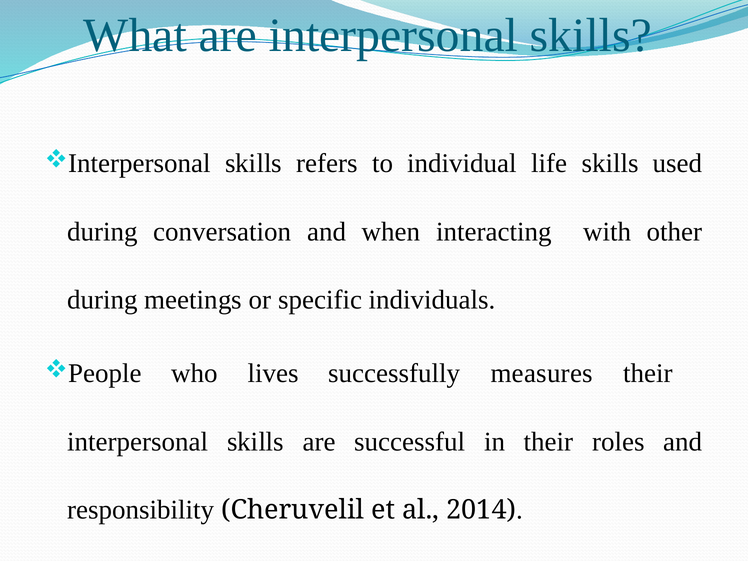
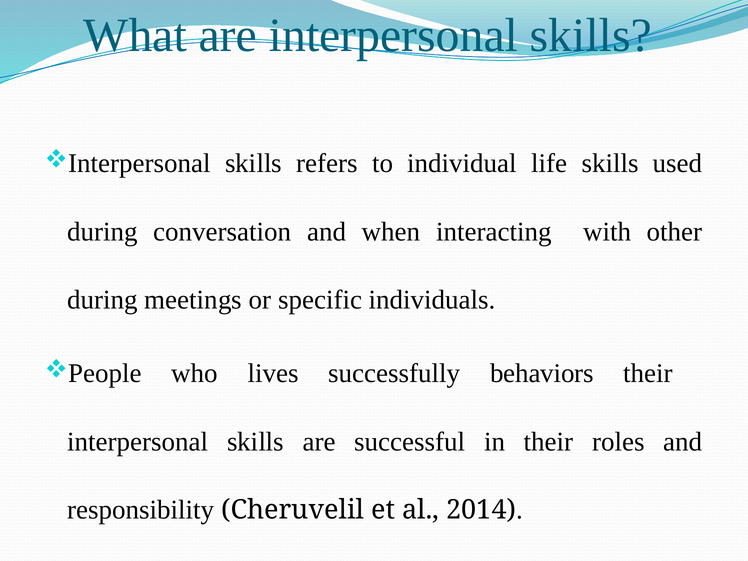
measures: measures -> behaviors
